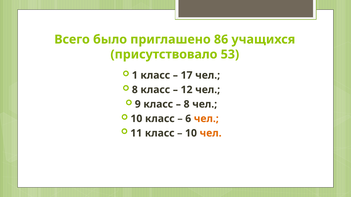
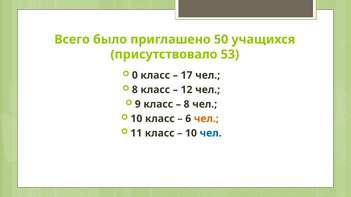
86: 86 -> 50
1: 1 -> 0
чел at (211, 133) colour: orange -> blue
